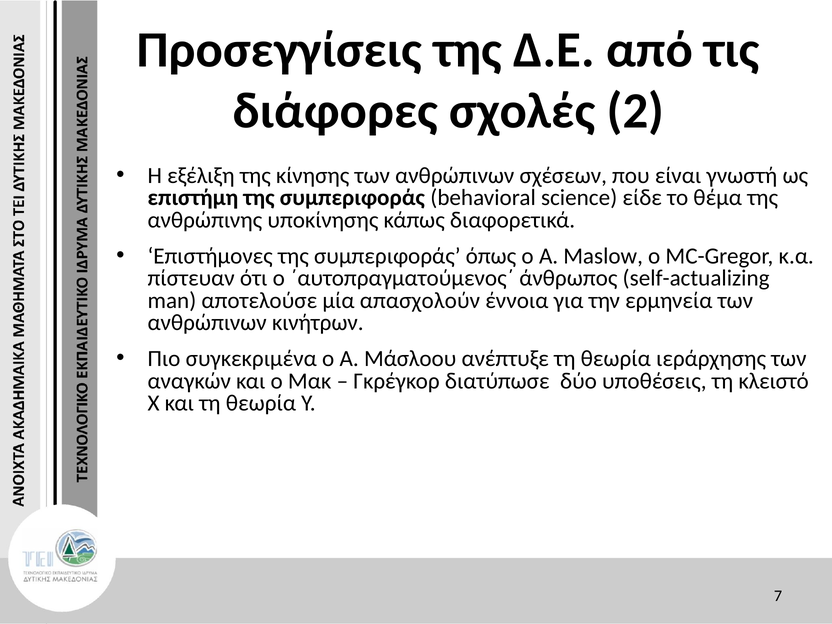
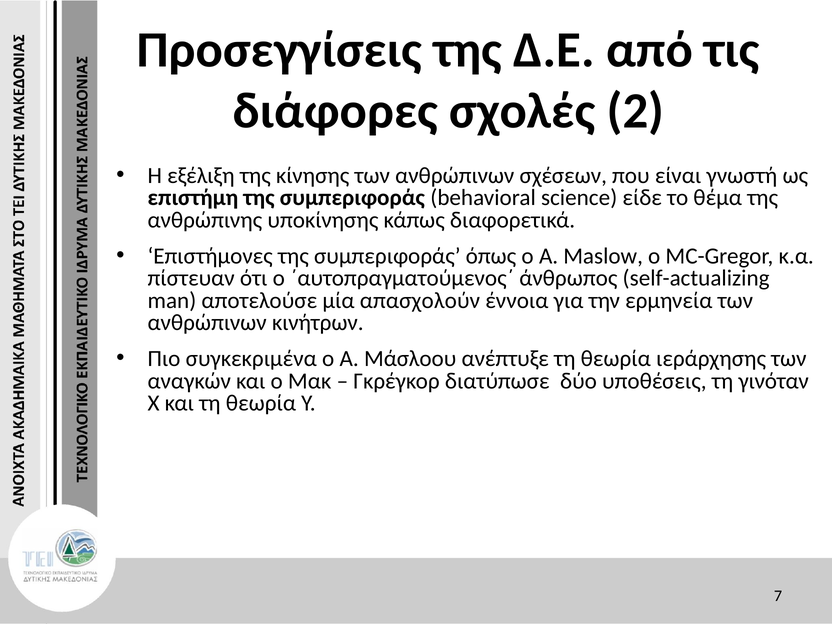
κλειστό: κλειστό -> γινόταν
